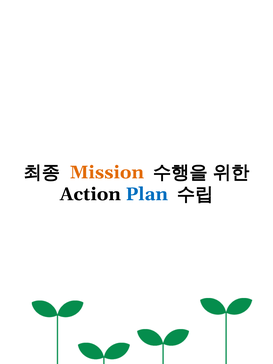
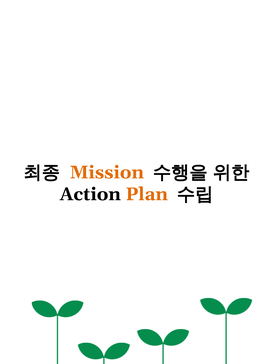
Plan colour: blue -> orange
